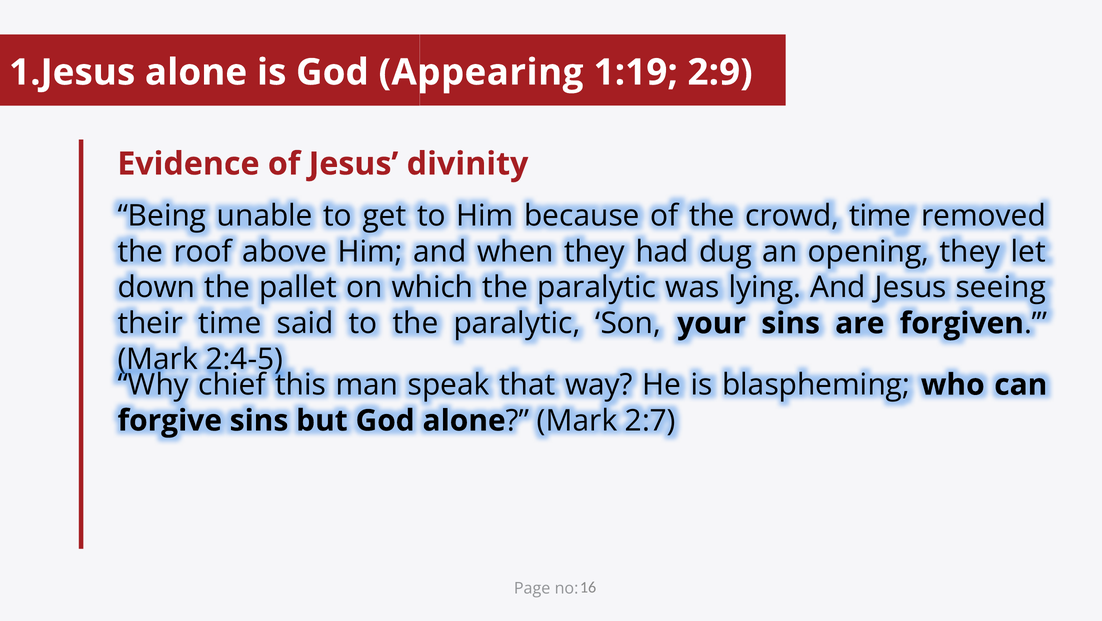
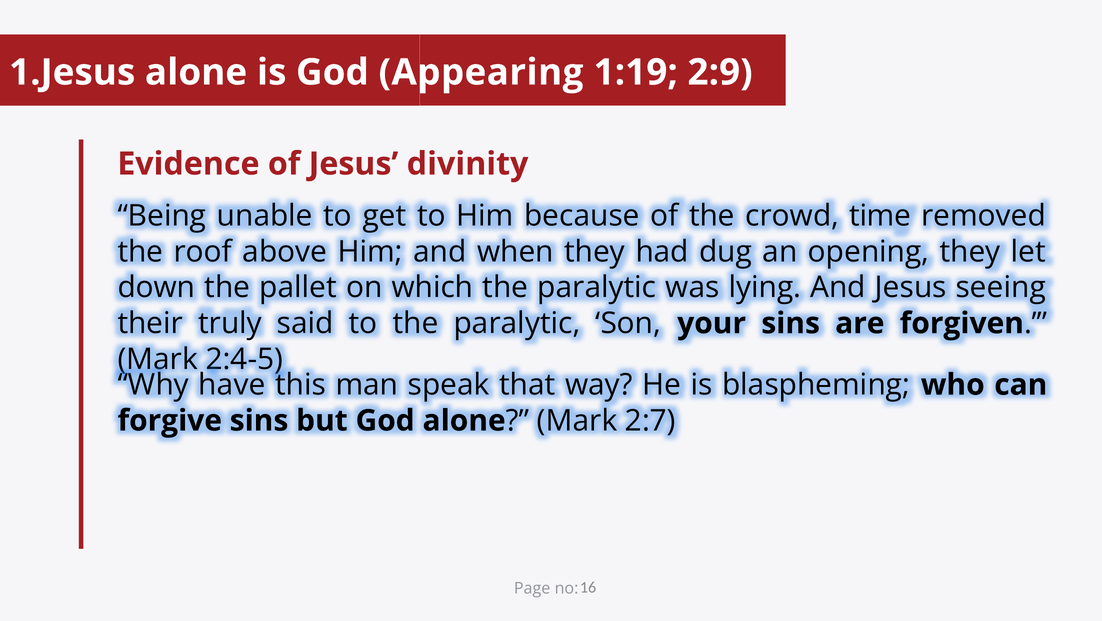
their time: time -> truly
chief: chief -> have
